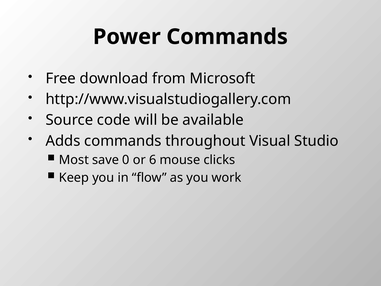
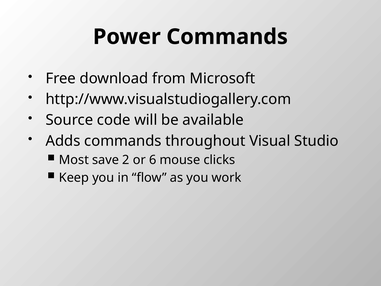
0: 0 -> 2
